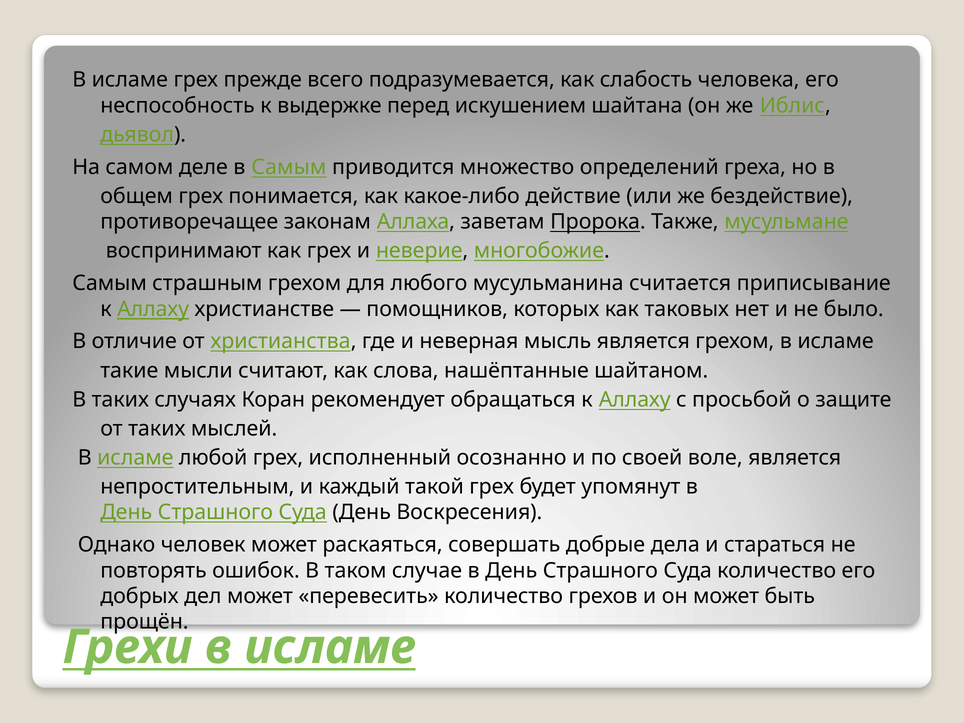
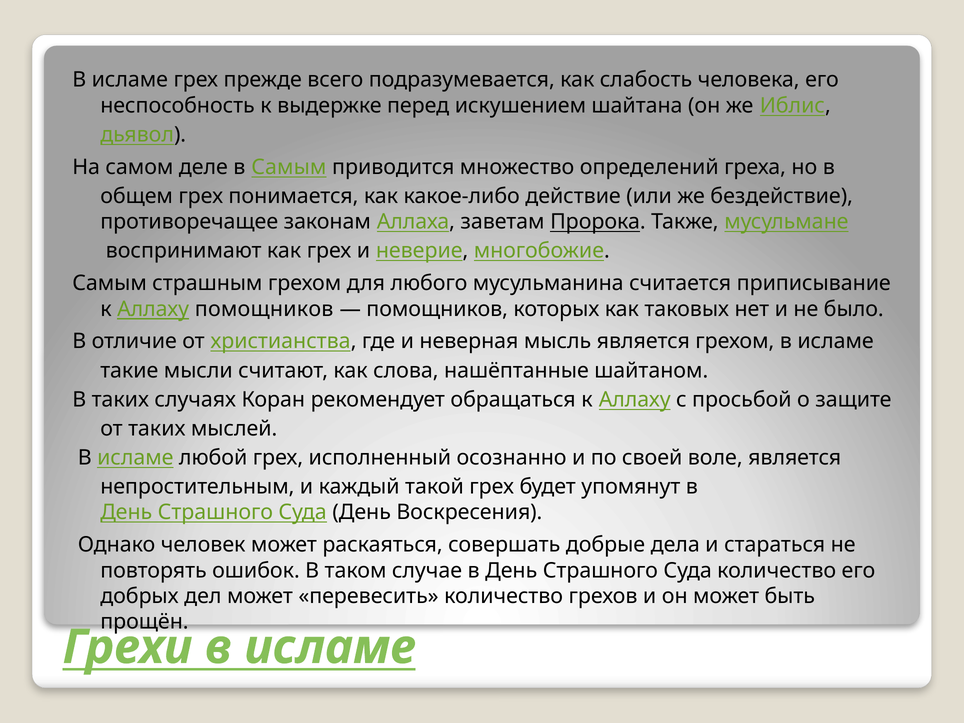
Аллаху христианстве: христианстве -> помощников
